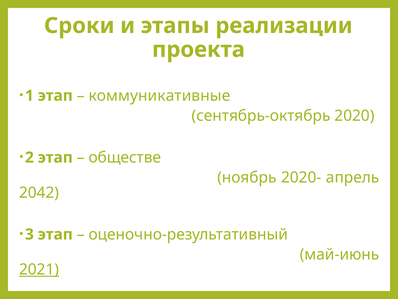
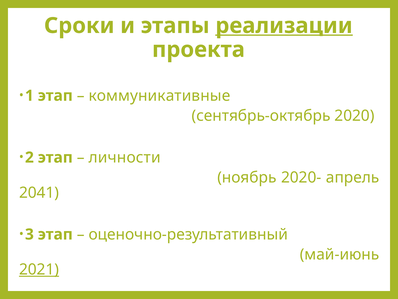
реализации underline: none -> present
обществе: обществе -> личности
2042: 2042 -> 2041
